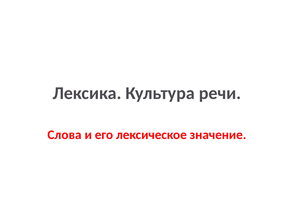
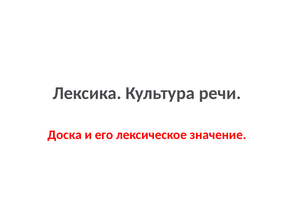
Слова: Слова -> Доска
